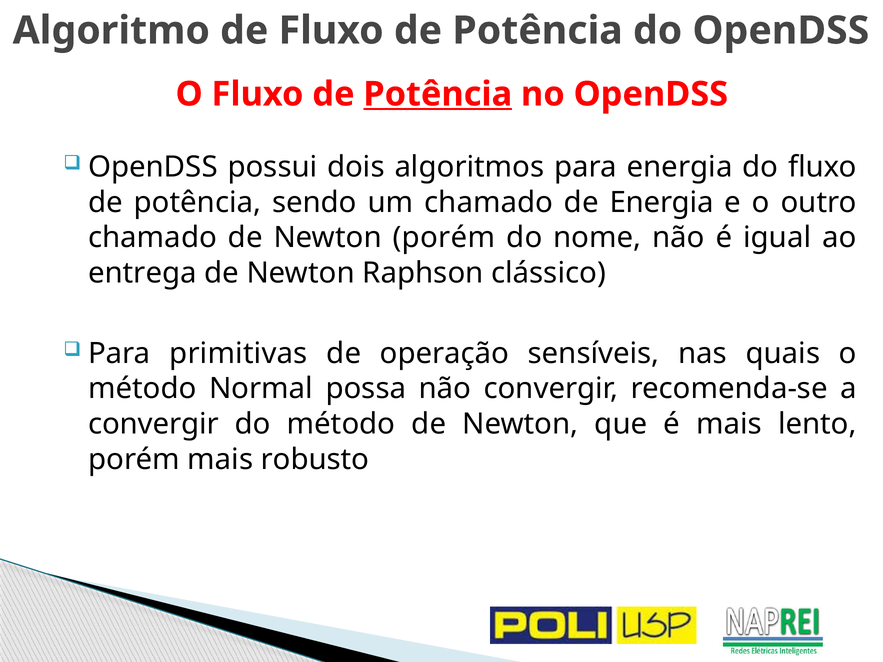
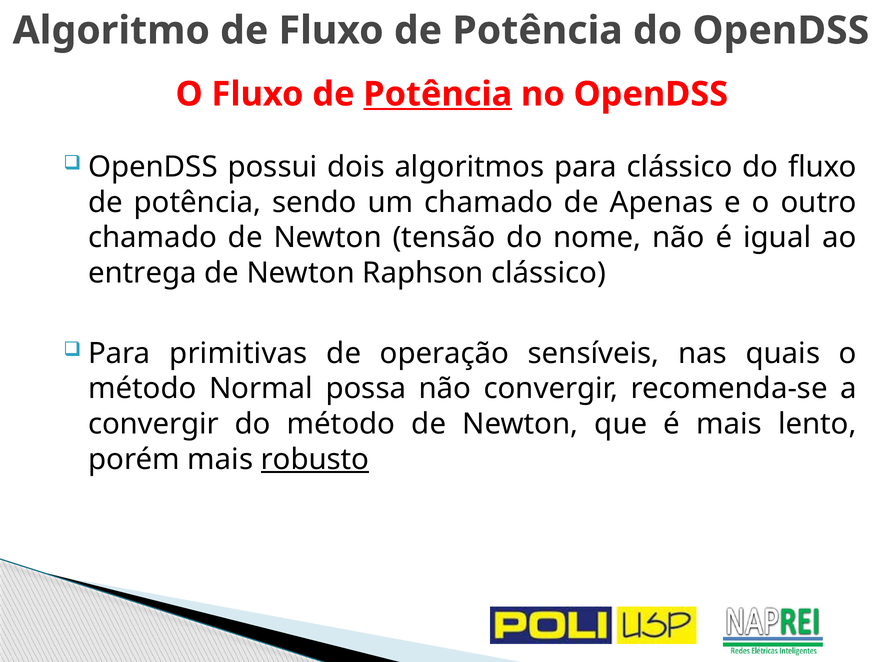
para energia: energia -> clássico
de Energia: Energia -> Apenas
Newton porém: porém -> tensão
robusto underline: none -> present
